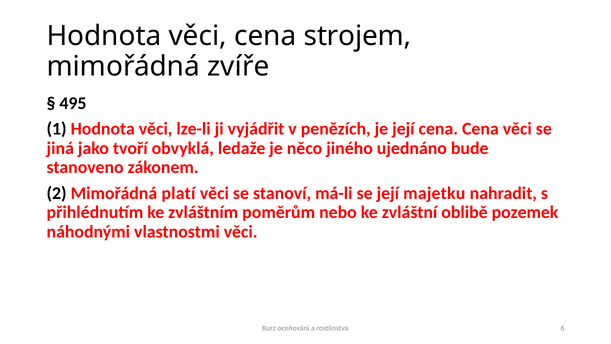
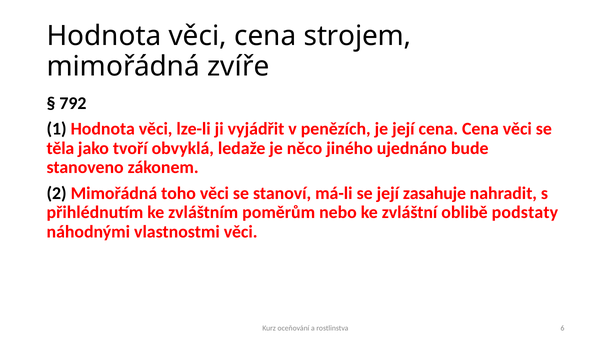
495: 495 -> 792
jiná: jiná -> těla
platí: platí -> toho
majetku: majetku -> zasahuje
pozemek: pozemek -> podstaty
